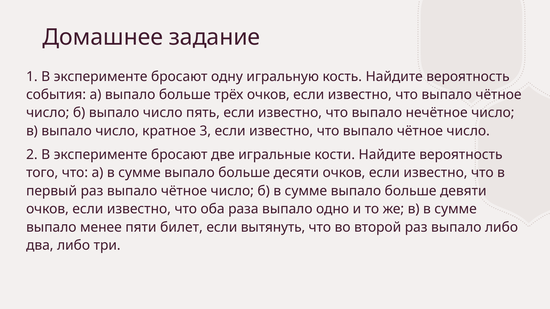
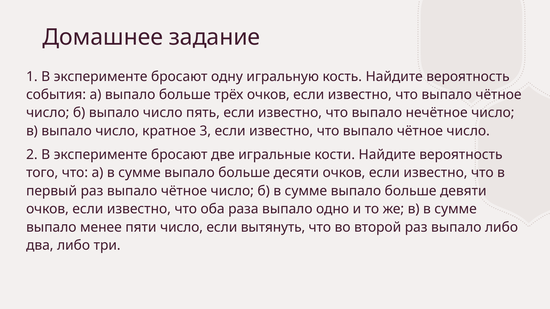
пяти билет: билет -> число
